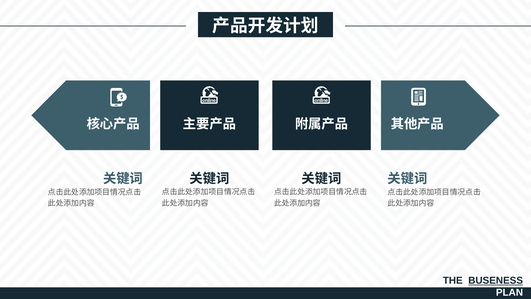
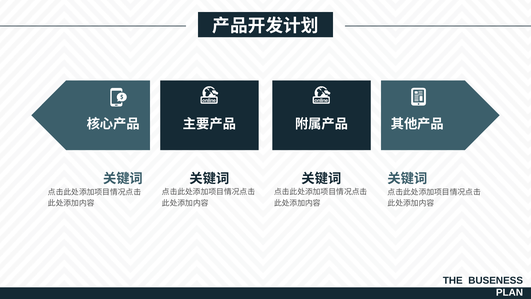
BUSENESS underline: present -> none
